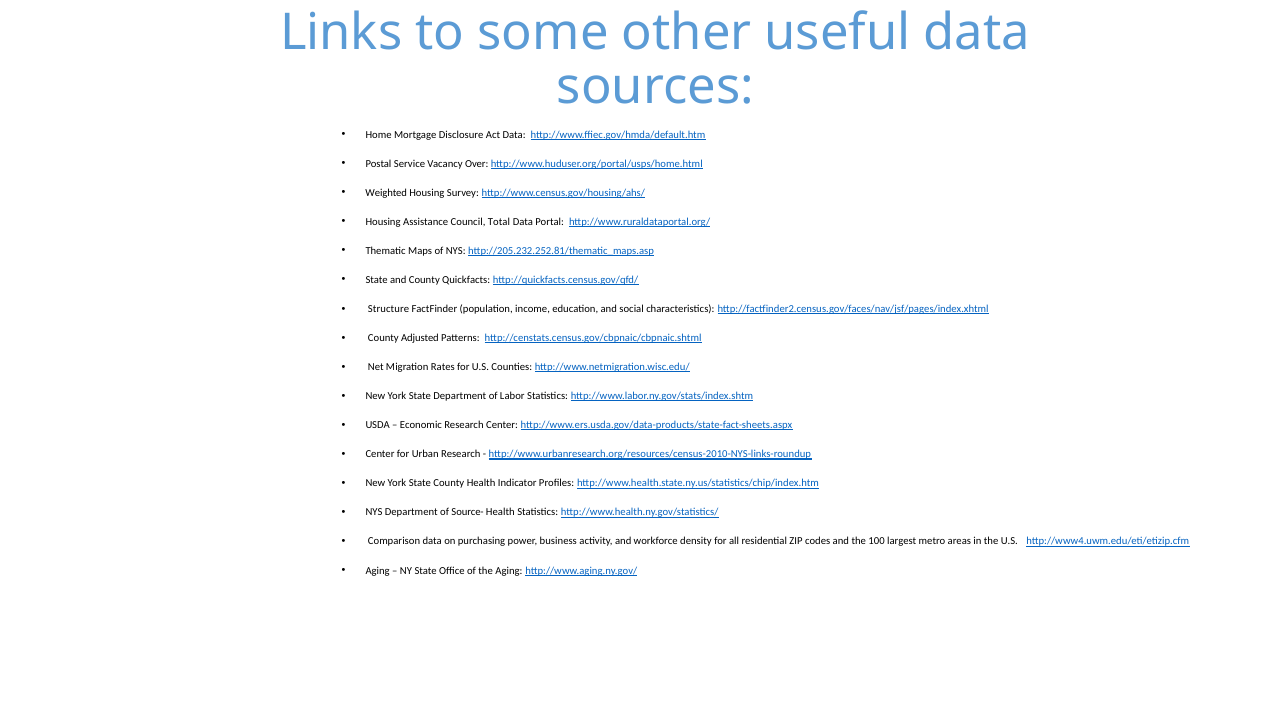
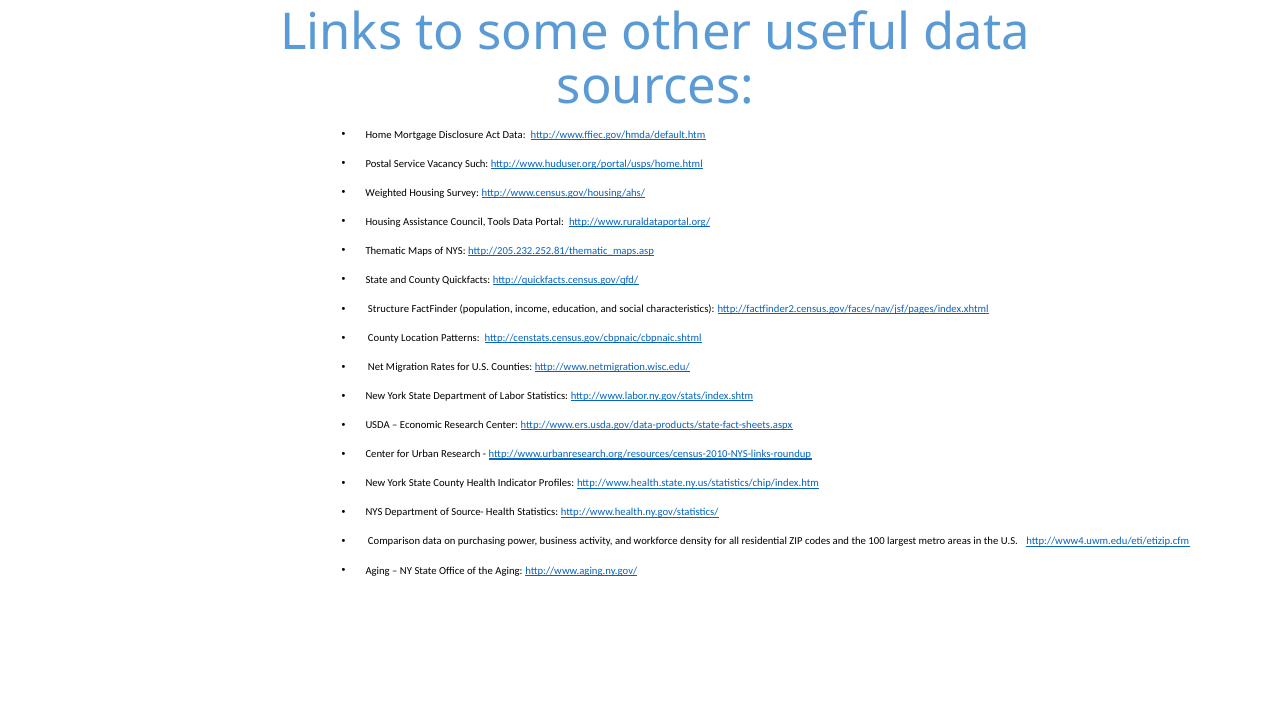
Over: Over -> Such
Total: Total -> Tools
Adjusted: Adjusted -> Location
